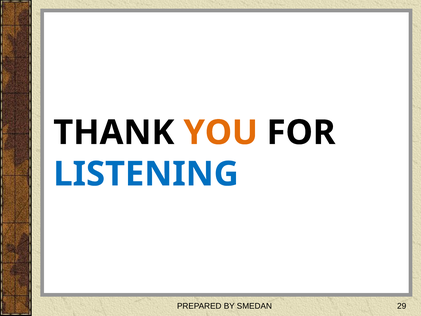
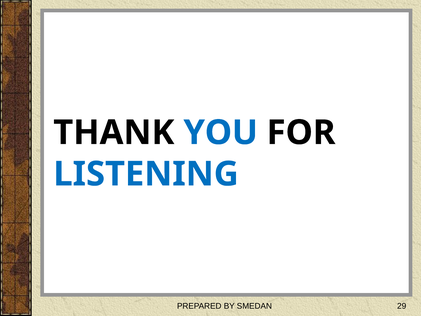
YOU colour: orange -> blue
